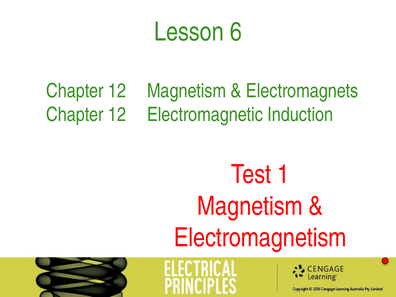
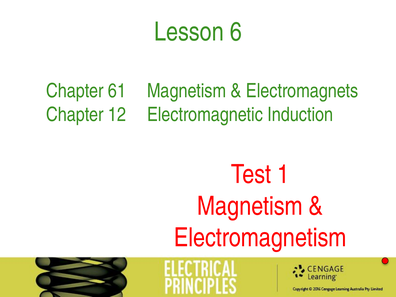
12 at (117, 91): 12 -> 61
